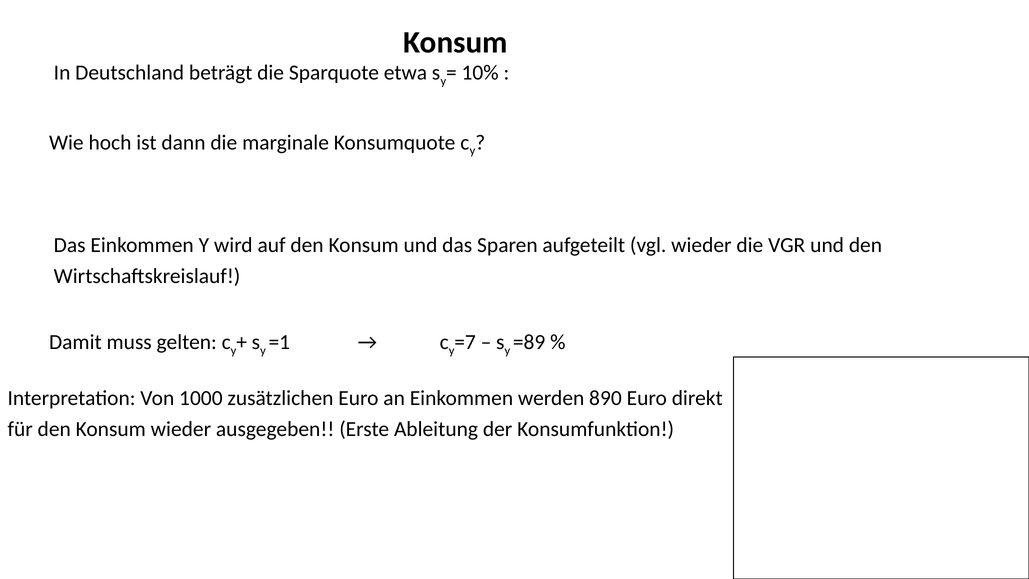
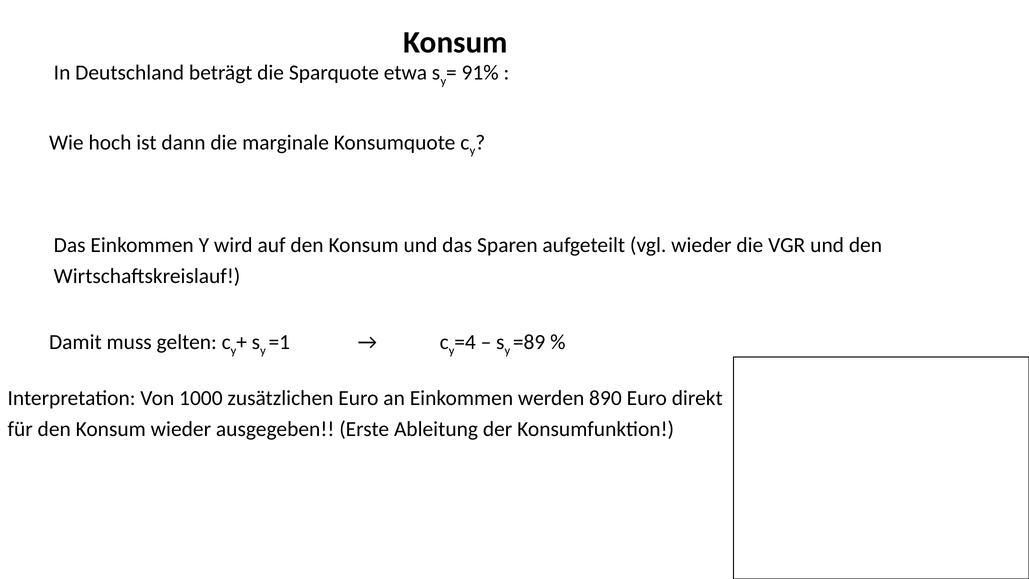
10%: 10% -> 91%
=7: =7 -> =4
